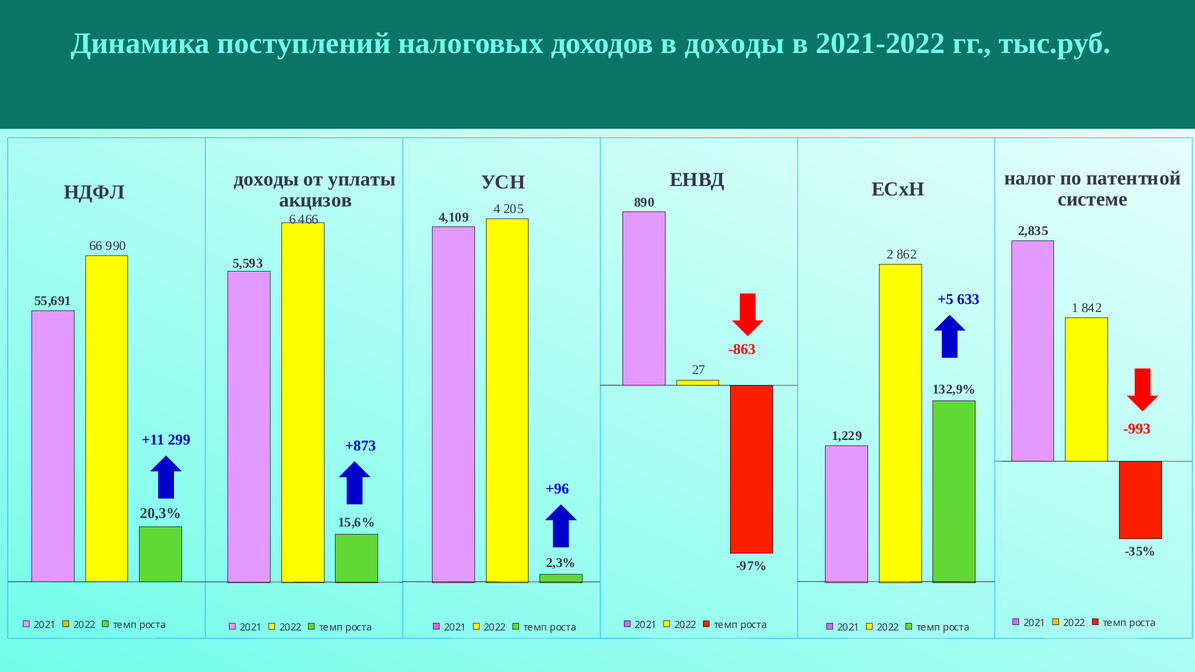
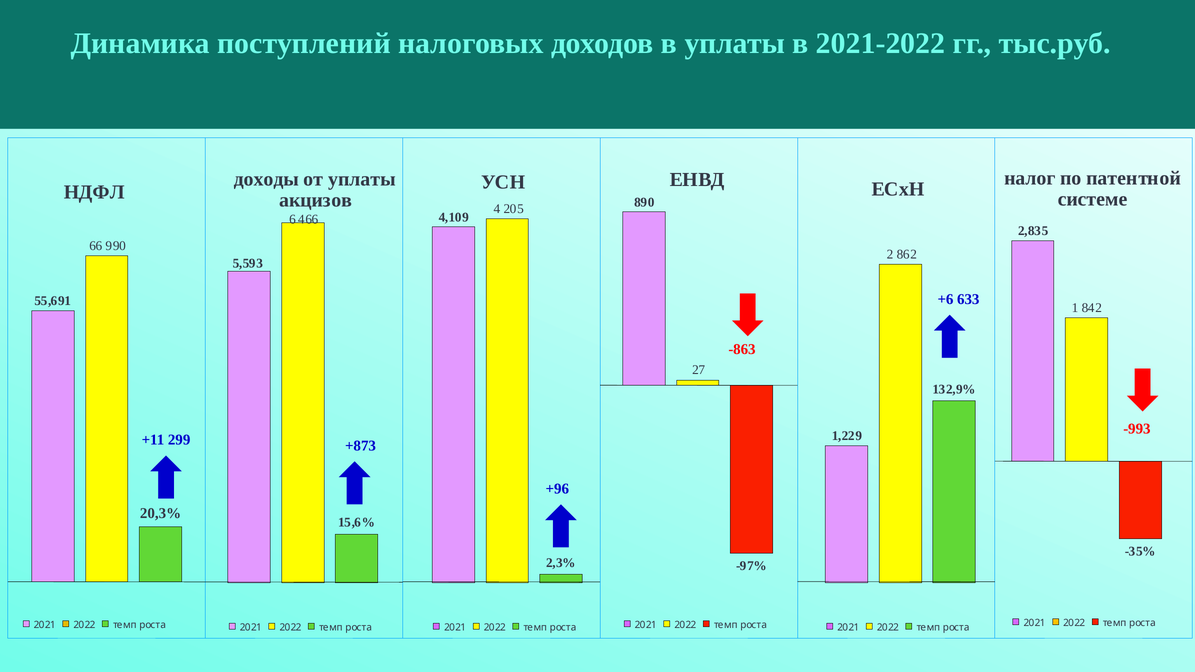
в доходы: доходы -> уплаты
+5: +5 -> +6
